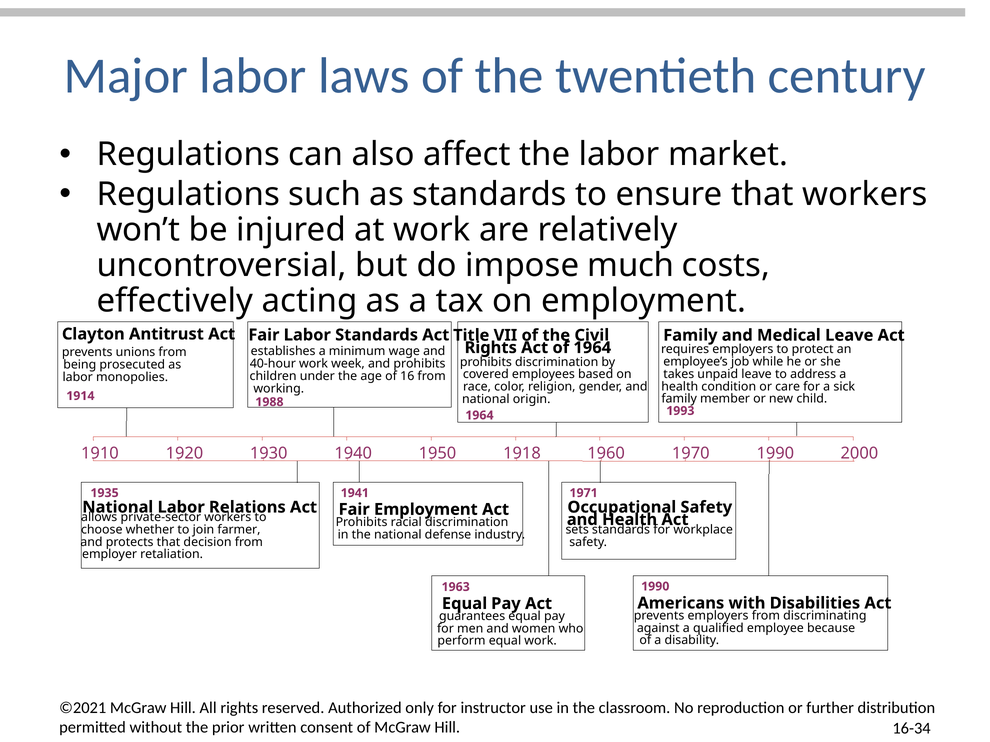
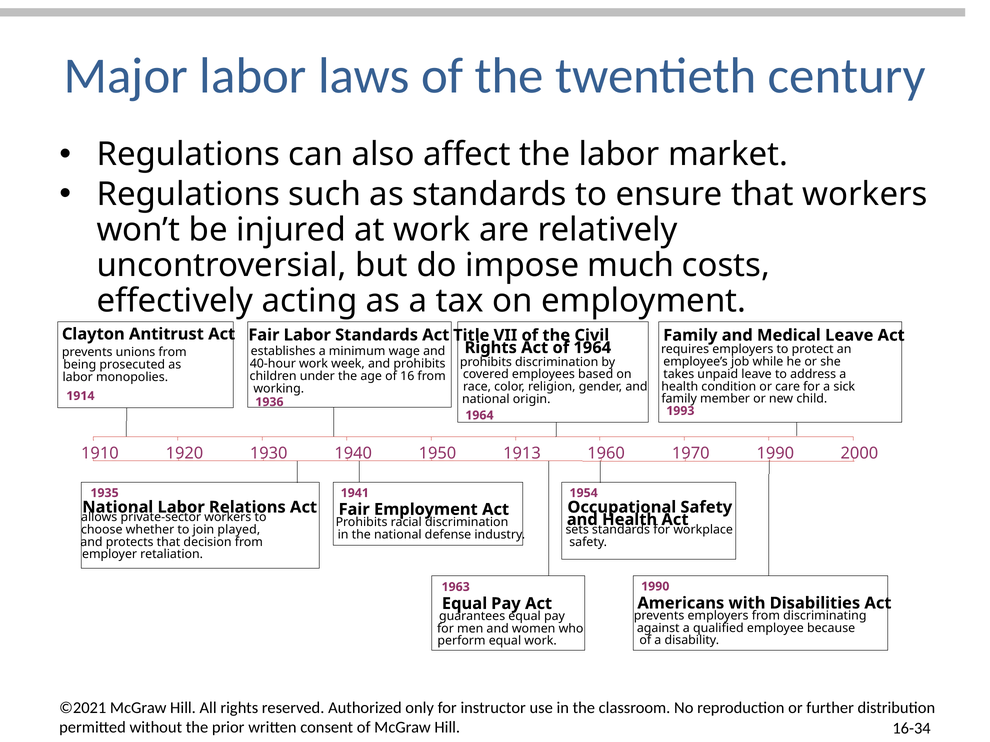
1988: 1988 -> 1936
1918: 1918 -> 1913
1971: 1971 -> 1954
farmer: farmer -> played
